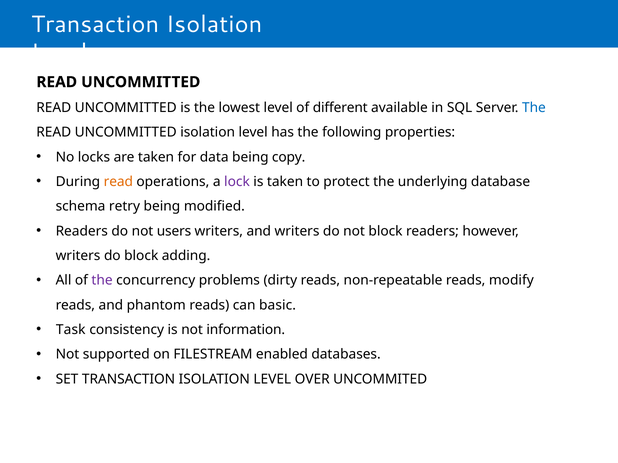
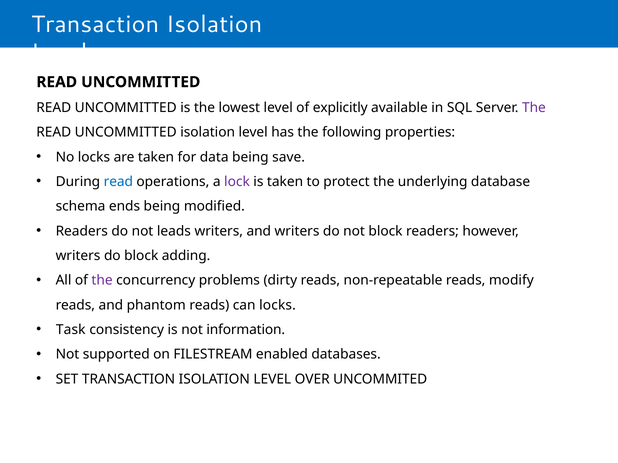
different: different -> explicitly
The at (534, 108) colour: blue -> purple
copy: copy -> save
read at (118, 182) colour: orange -> blue
retry: retry -> ends
users: users -> leads
can basic: basic -> locks
